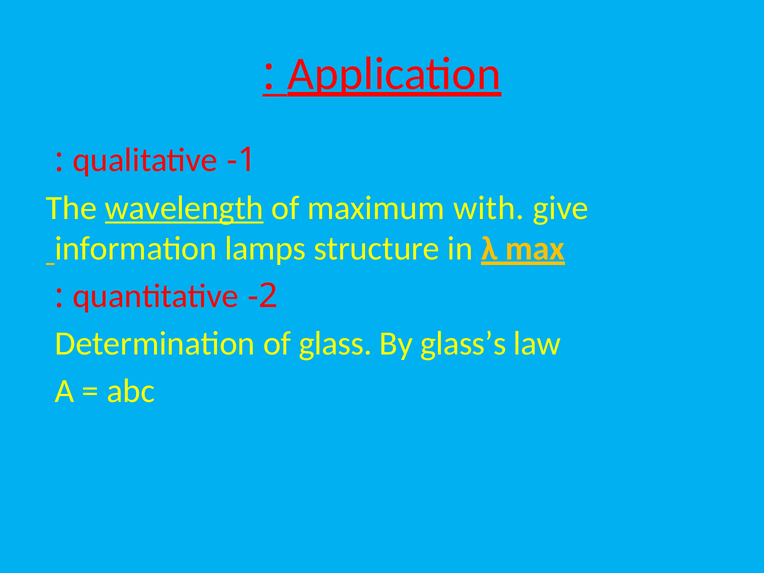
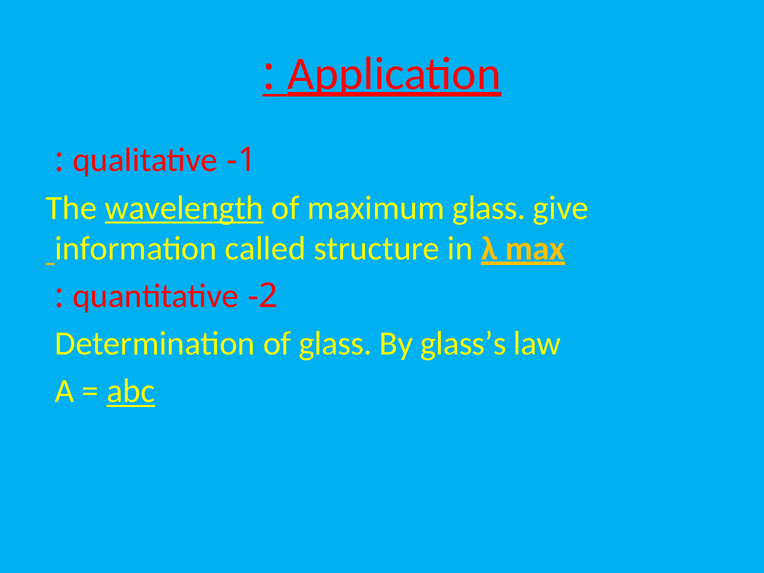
maximum with: with -> glass
lamps: lamps -> called
abc underline: none -> present
